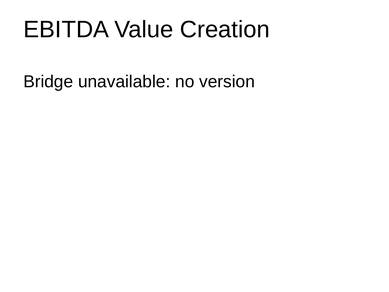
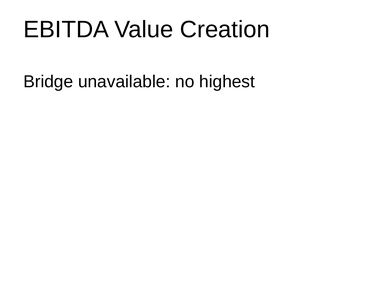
version: version -> highest
